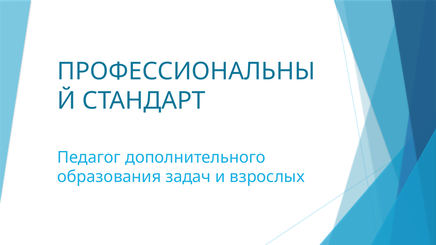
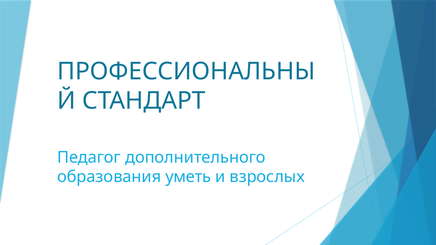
задач: задач -> уметь
